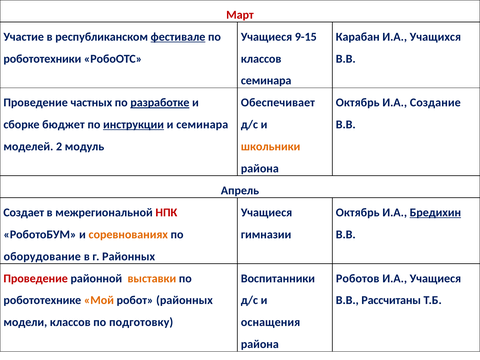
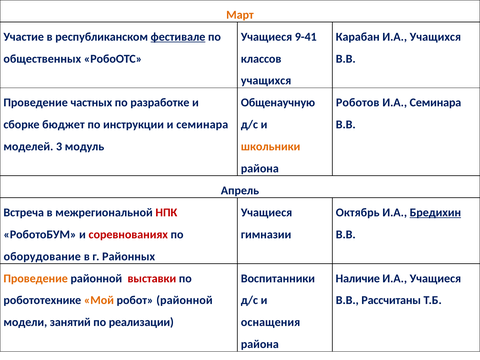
Март colour: red -> orange
9-15: 9-15 -> 9-41
робототехники: робототехники -> общественных
семинара at (266, 81): семинара -> учащихся
разработке underline: present -> none
Обеспечивает: Обеспечивает -> Общенаучную
Октябрь at (358, 103): Октябрь -> Роботов
И.А Создание: Создание -> Семинара
инструкции underline: present -> none
2: 2 -> 3
Создает: Создает -> Встреча
соревнованиях colour: orange -> red
Проведение at (36, 278) colour: red -> orange
выставки colour: orange -> red
Роботов: Роботов -> Наличие
робот районных: районных -> районной
модели классов: классов -> занятий
подготовку: подготовку -> реализации
